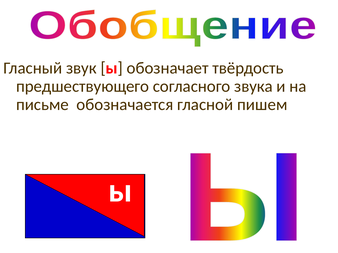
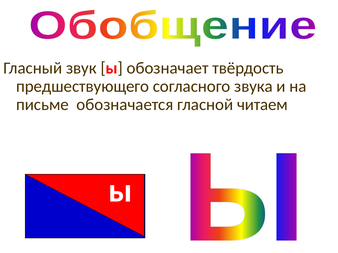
пишем: пишем -> читаем
